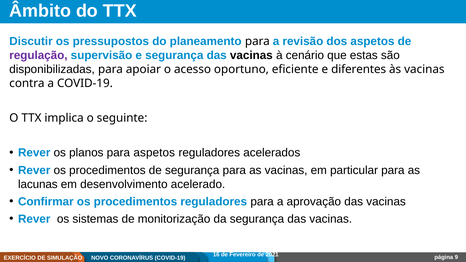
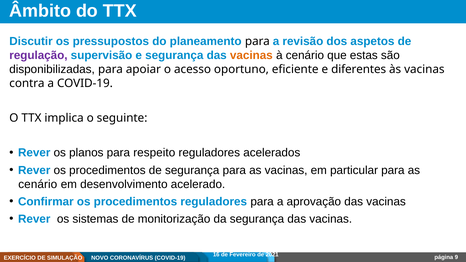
vacinas at (251, 55) colour: black -> orange
para aspetos: aspetos -> respeito
lacunas at (38, 184): lacunas -> cenário
